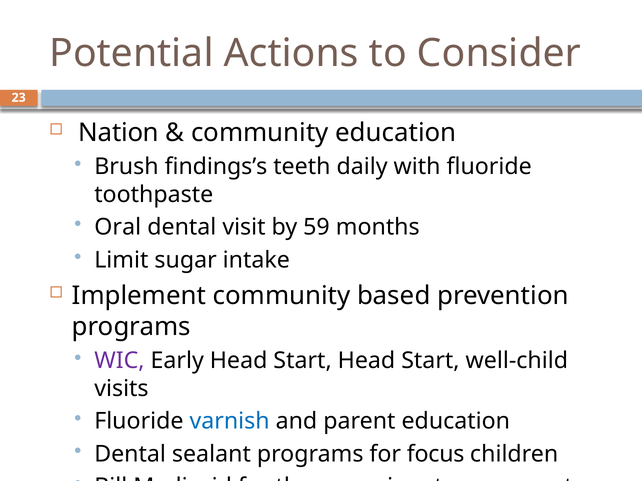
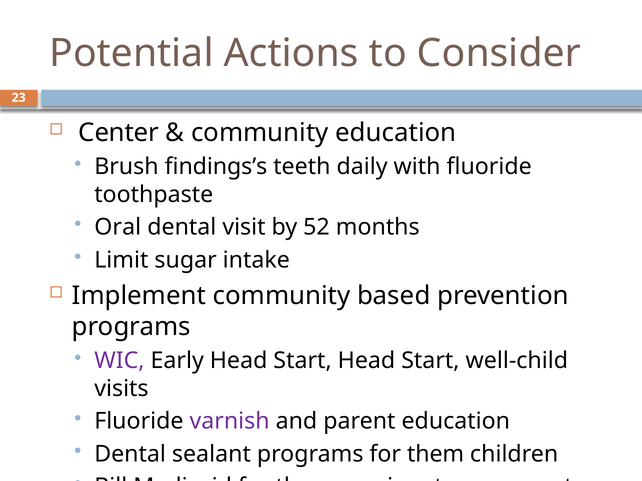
Nation: Nation -> Center
59: 59 -> 52
varnish colour: blue -> purple
focus: focus -> them
